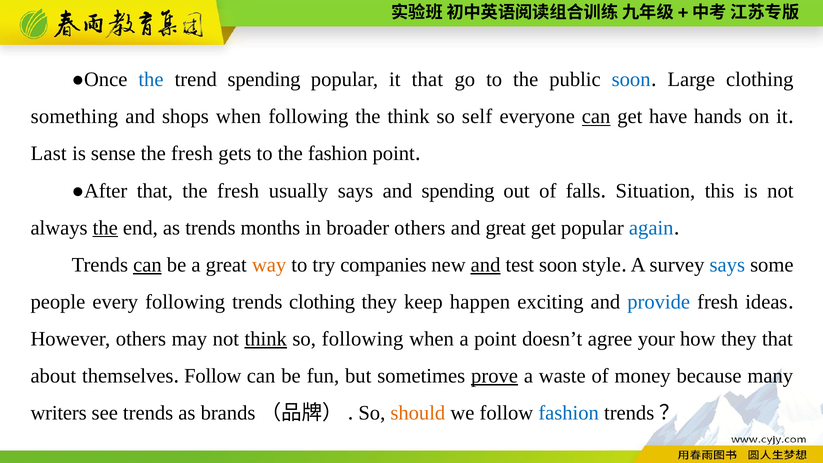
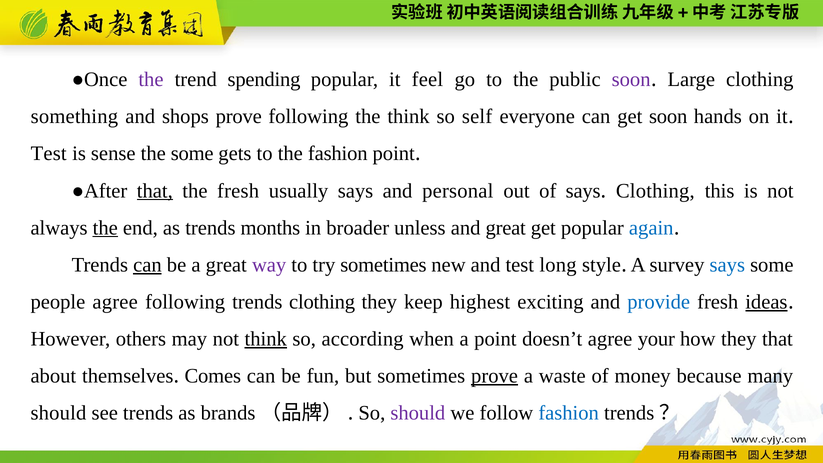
the at (151, 80) colour: blue -> purple
it that: that -> feel
soon at (631, 80) colour: blue -> purple
shops when: when -> prove
can at (596, 117) underline: present -> none
get have: have -> soon
Last at (49, 154): Last -> Test
fresh at (192, 154): fresh -> some
that at (155, 191) underline: none -> present
and spending: spending -> personal
of falls: falls -> says
Situation at (655, 191): Situation -> Clothing
broader others: others -> unless
way colour: orange -> purple
try companies: companies -> sometimes
and at (486, 265) underline: present -> none
test soon: soon -> long
people every: every -> agree
happen: happen -> highest
ideas underline: none -> present
so following: following -> according
Follow at (213, 376): Follow -> Comes
writers at (59, 413): writers -> should
should at (418, 413) colour: orange -> purple
